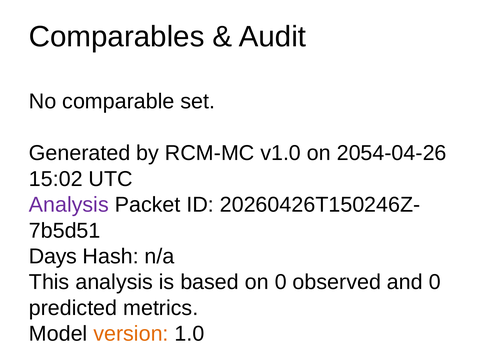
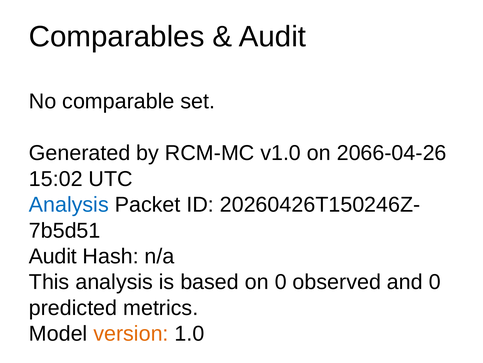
2054-04-26: 2054-04-26 -> 2066-04-26
Analysis at (69, 204) colour: purple -> blue
Days at (53, 256): Days -> Audit
